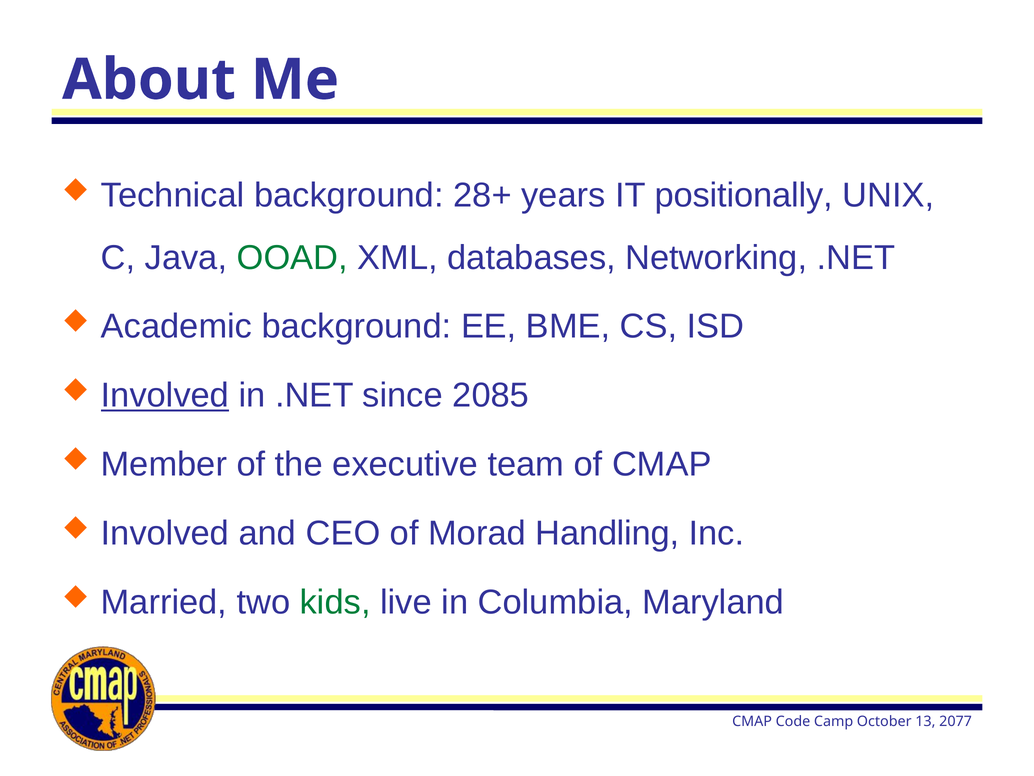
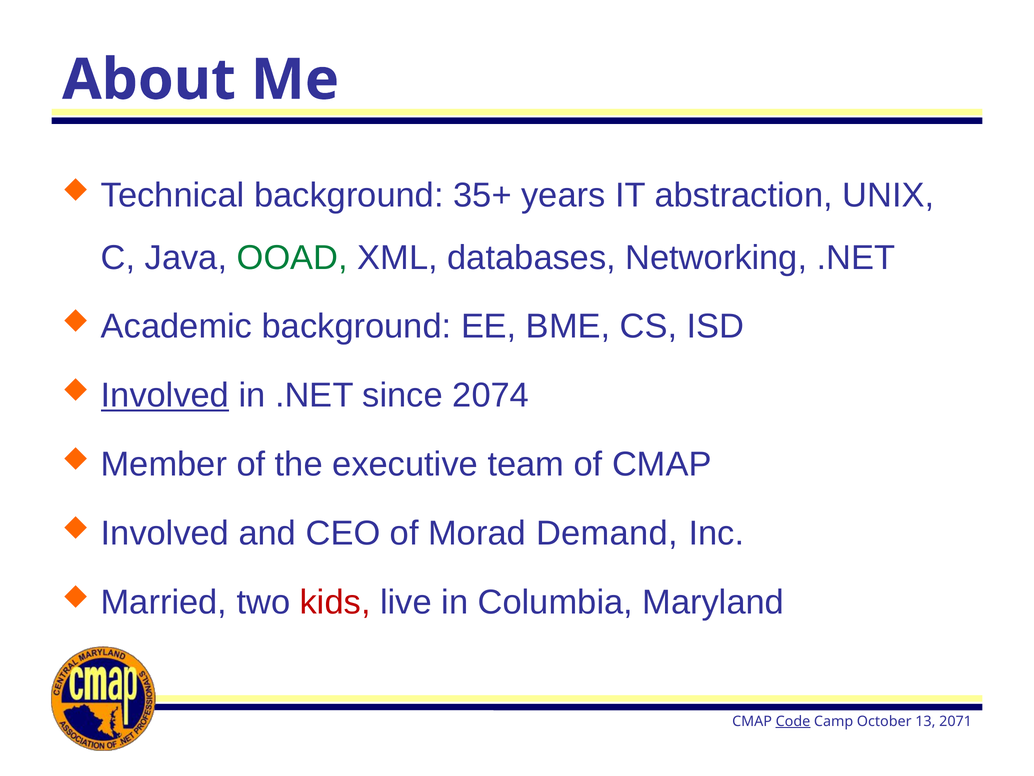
28+: 28+ -> 35+
positionally: positionally -> abstraction
2085: 2085 -> 2074
Handling: Handling -> Demand
kids colour: green -> red
Code underline: none -> present
2077: 2077 -> 2071
